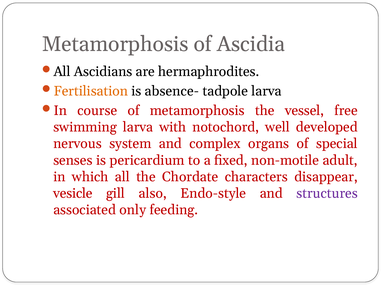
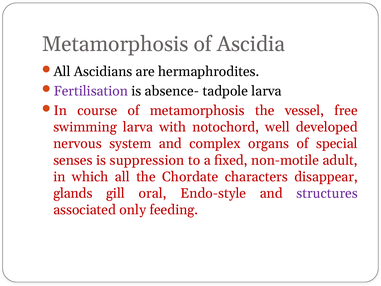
Fertilisation colour: orange -> purple
pericardium: pericardium -> suppression
vesicle: vesicle -> glands
also: also -> oral
